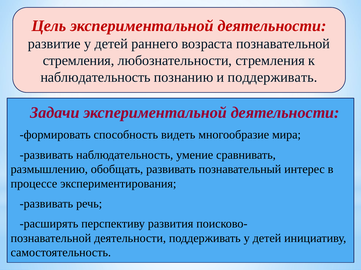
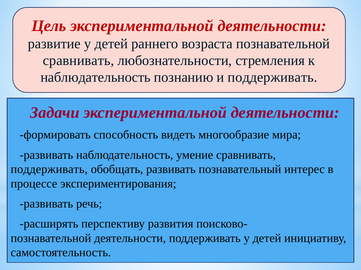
стремления at (79, 61): стремления -> сравнивать
размышлению at (49, 170): размышлению -> поддерживать
